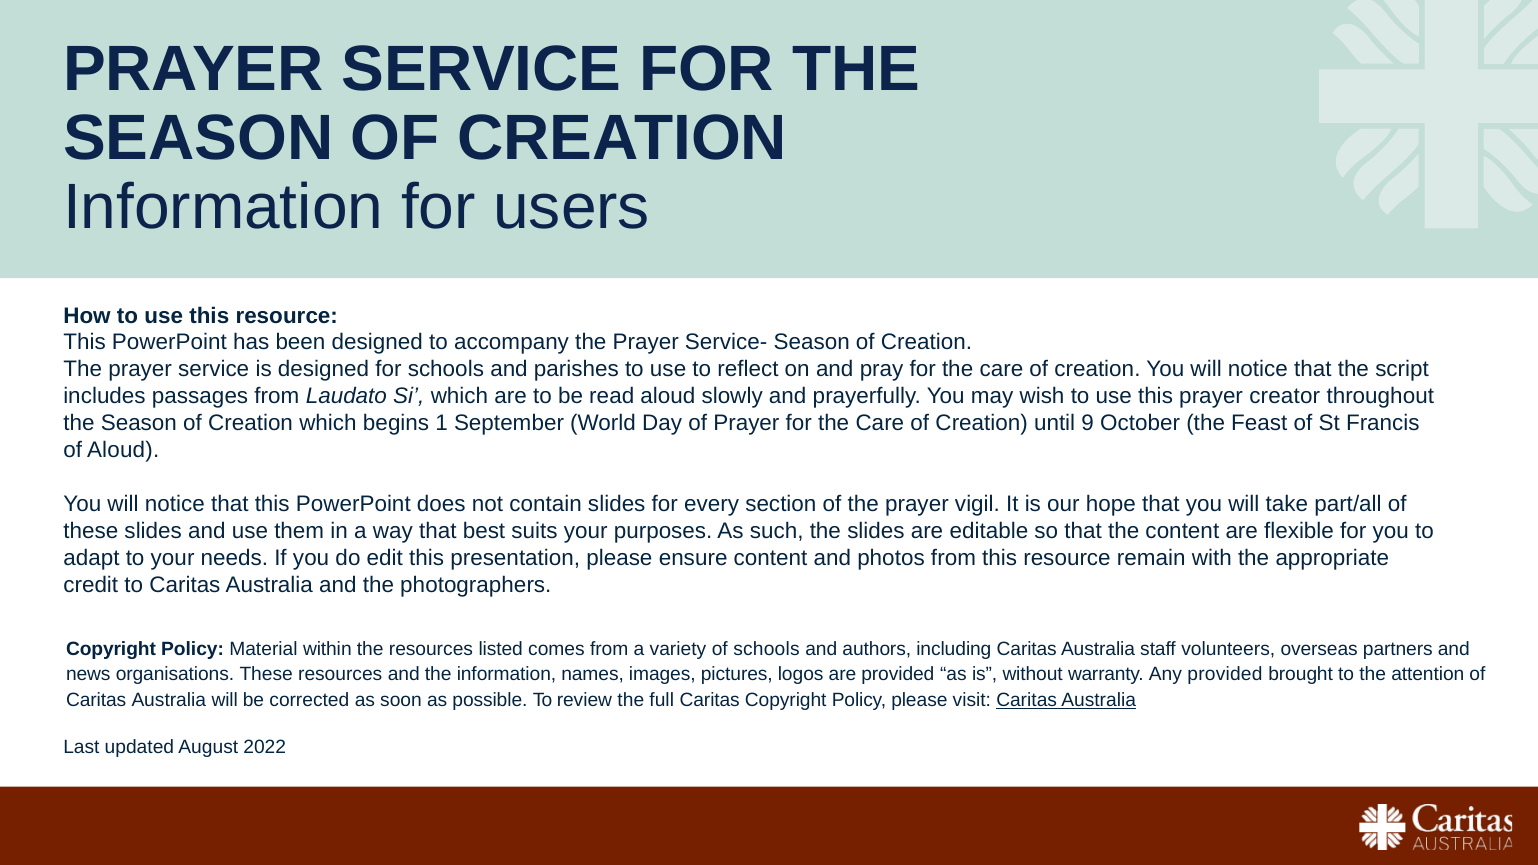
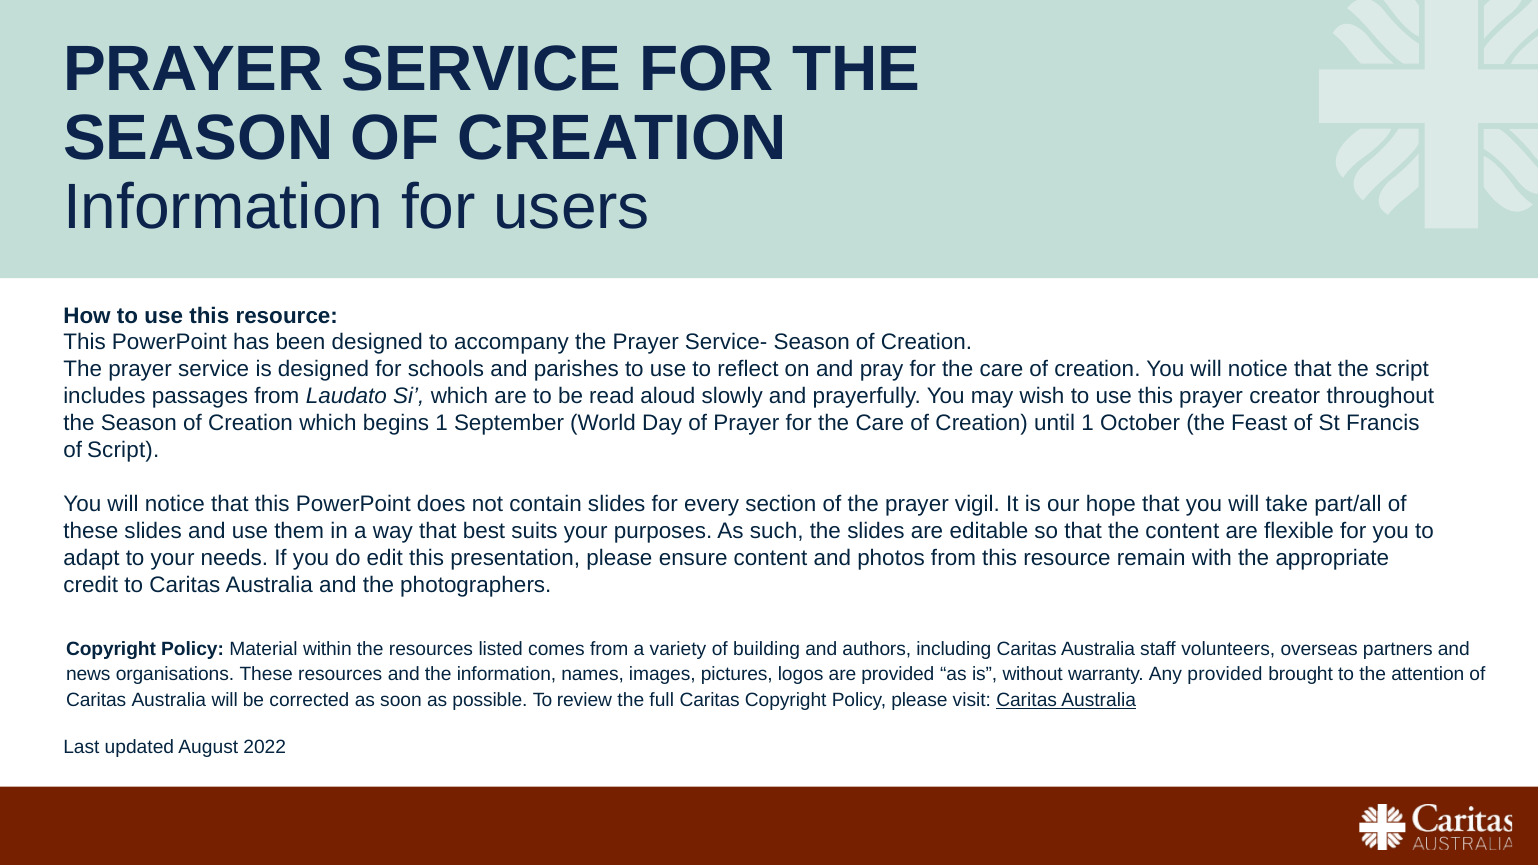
until 9: 9 -> 1
of Aloud: Aloud -> Script
of schools: schools -> building
